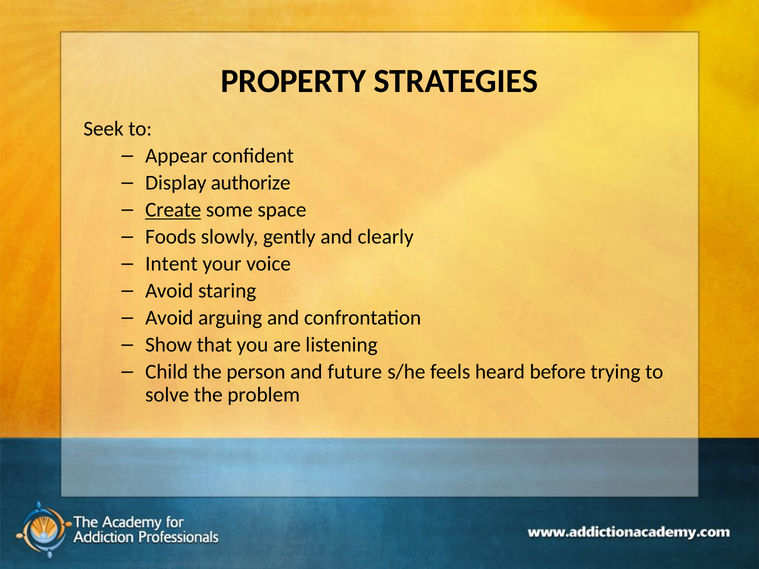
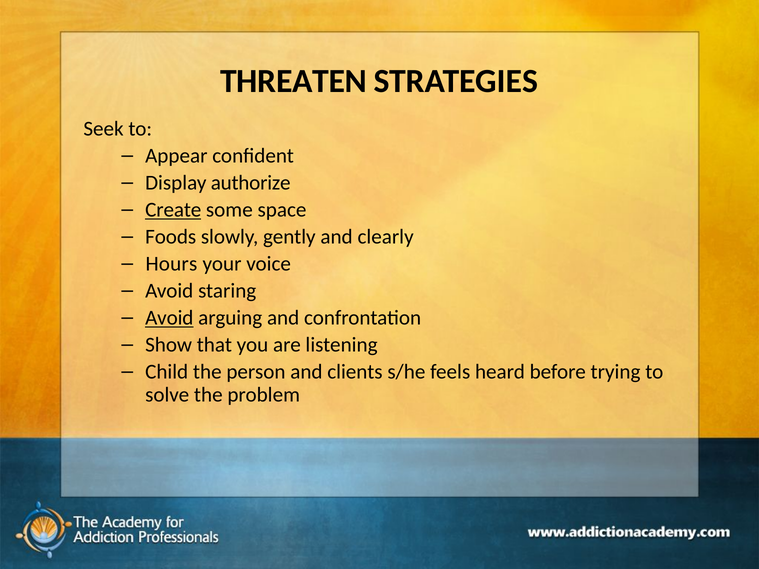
PROPERTY: PROPERTY -> THREATEN
Intent: Intent -> Hours
Avoid at (169, 318) underline: none -> present
future: future -> clients
